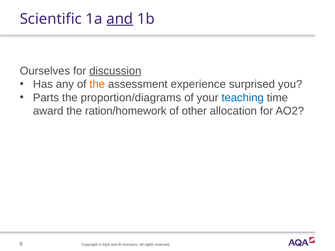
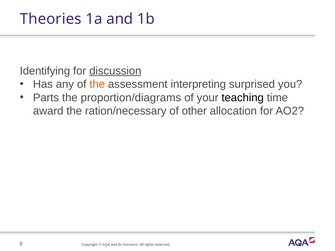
Scientific: Scientific -> Theories
and at (120, 19) underline: present -> none
Ourselves: Ourselves -> Identifying
experience: experience -> interpreting
teaching colour: blue -> black
ration/homework: ration/homework -> ration/necessary
